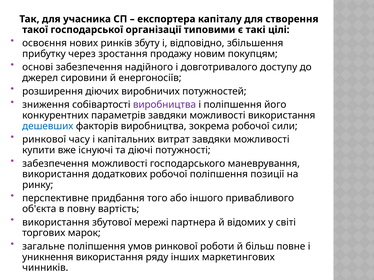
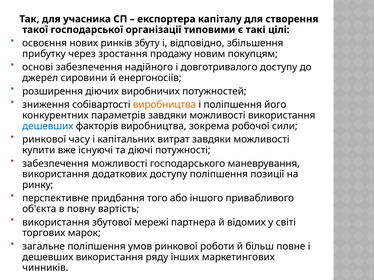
виробництва at (164, 105) colour: purple -> orange
додаткових робочої: робочої -> доступу
уникнення at (48, 257): уникнення -> дешевших
